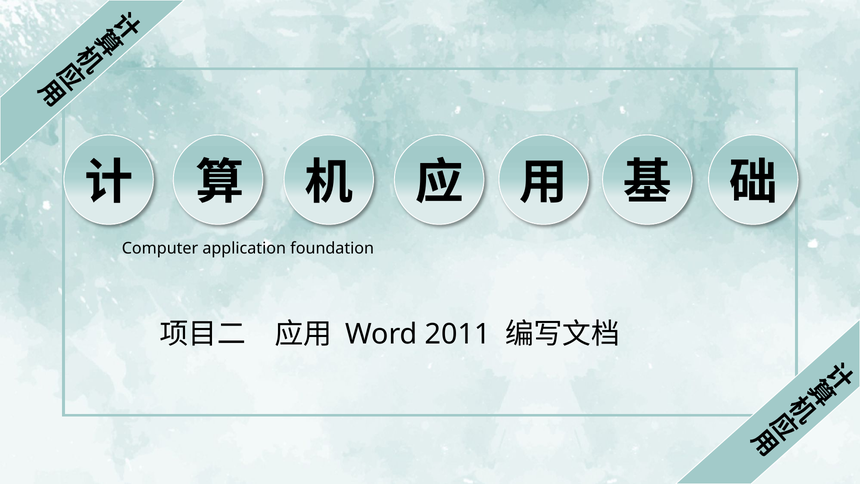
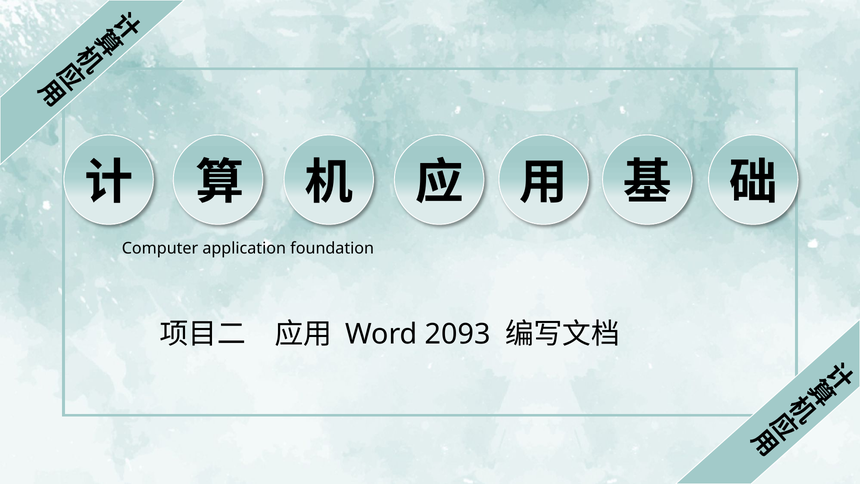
2011: 2011 -> 2093
